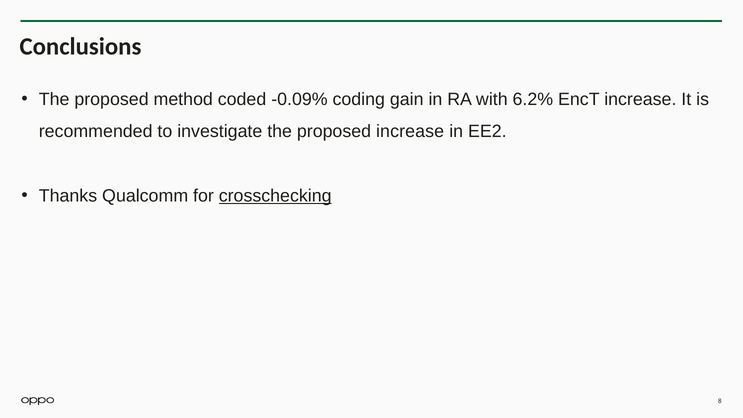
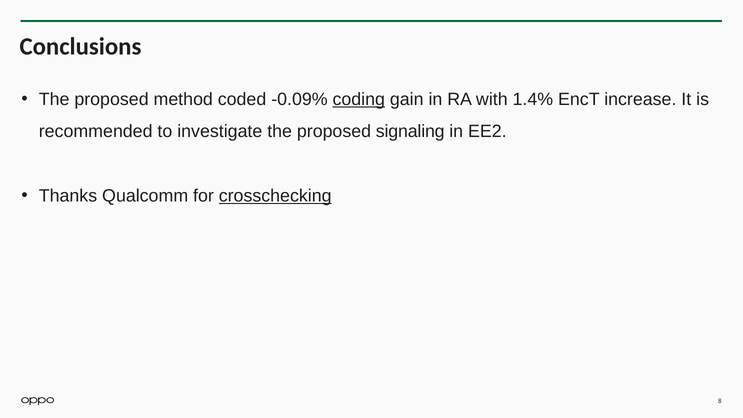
coding underline: none -> present
6.2%: 6.2% -> 1.4%
proposed increase: increase -> signaling
